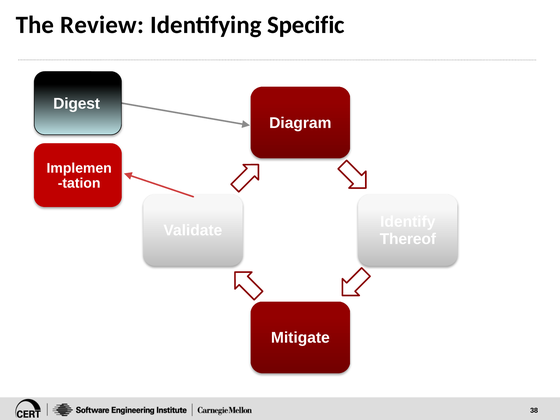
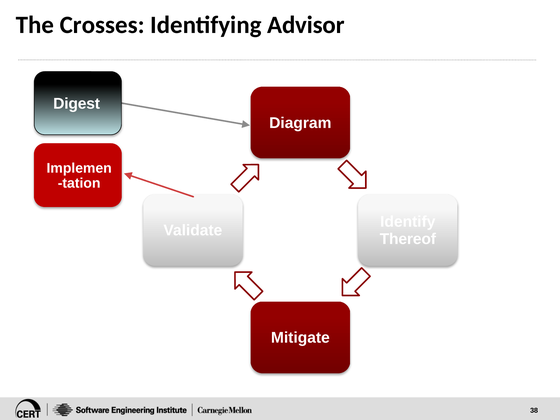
Review: Review -> Crosses
Specific: Specific -> Advisor
